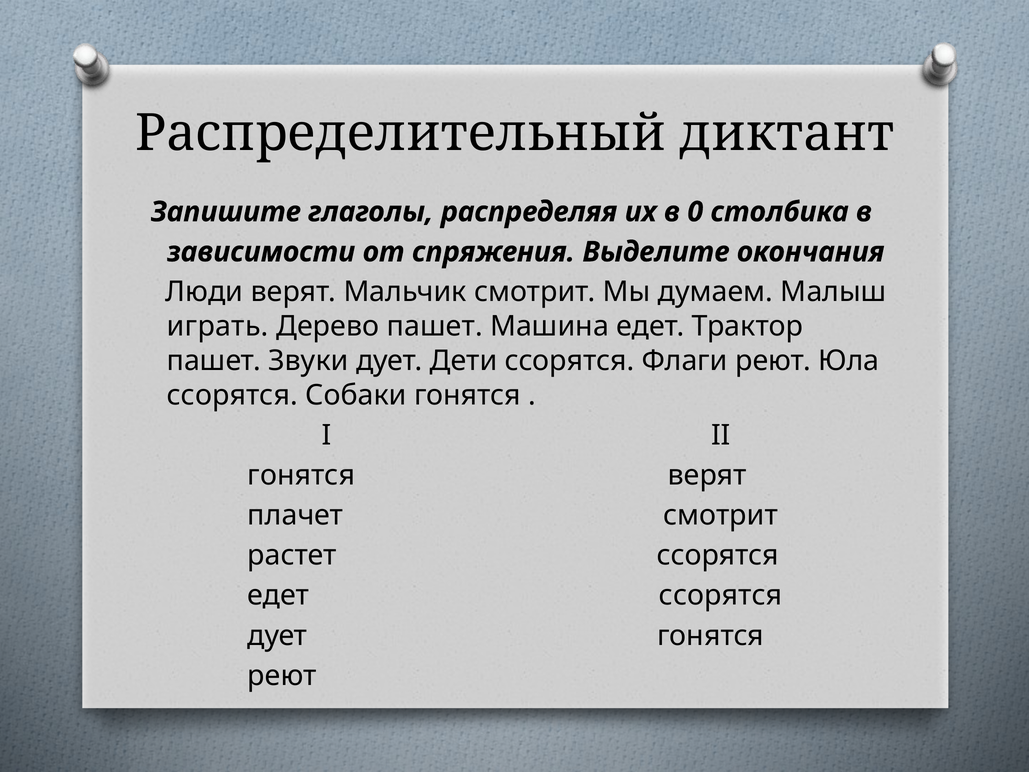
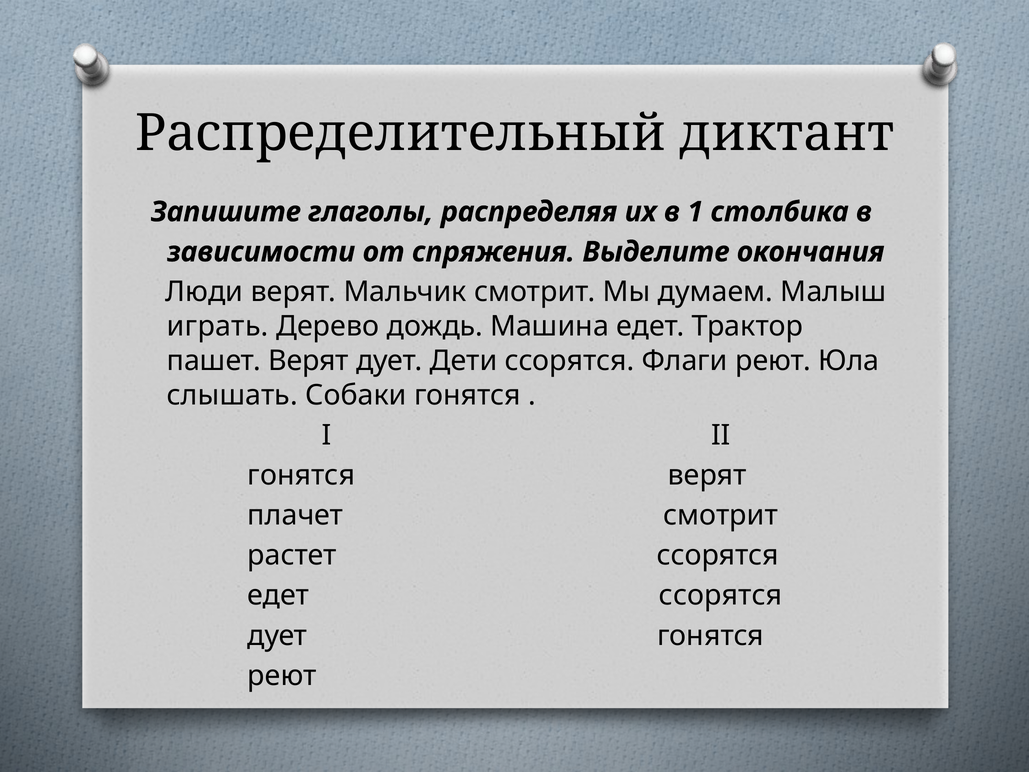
0: 0 -> 1
Дерево пашет: пашет -> дождь
пашет Звуки: Звуки -> Верят
ссорятся at (232, 395): ссорятся -> слышать
